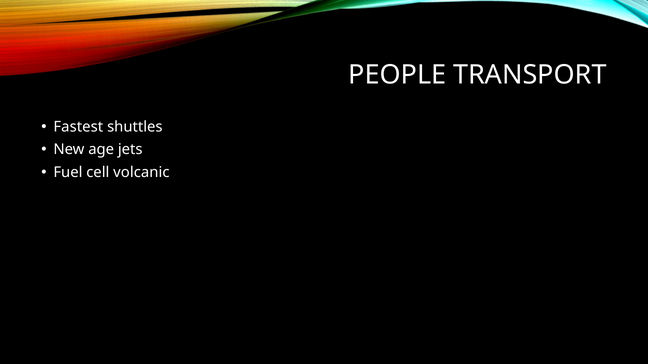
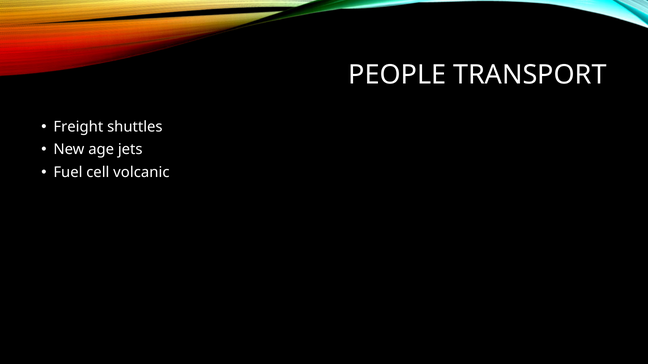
Fastest: Fastest -> Freight
